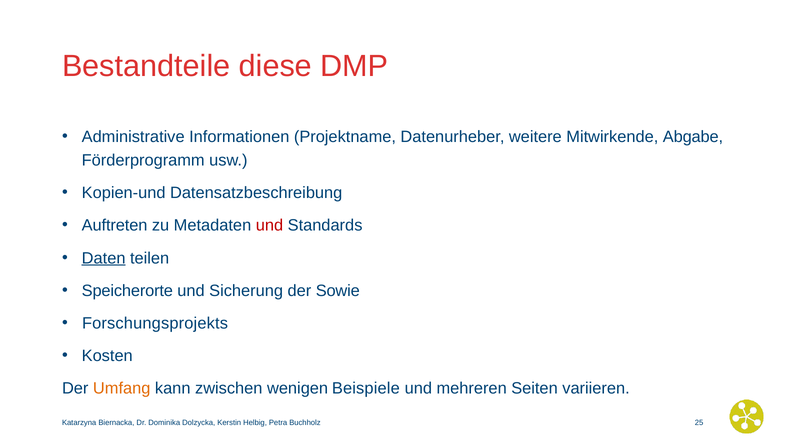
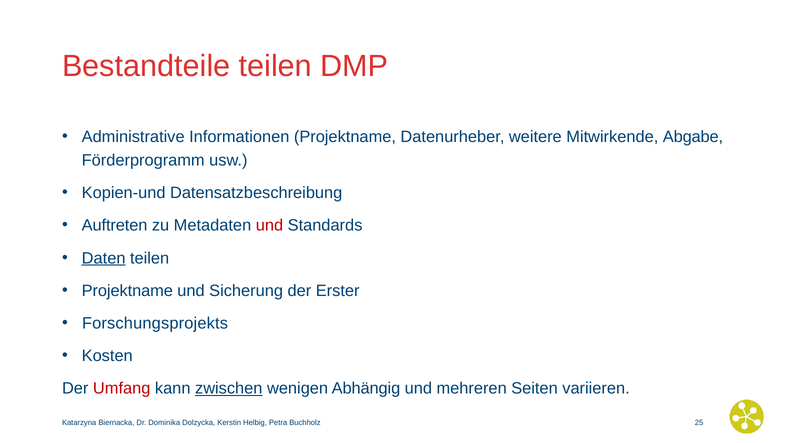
Bestandteile diese: diese -> teilen
Speicherorte at (127, 291): Speicherorte -> Projektname
Sowie: Sowie -> Erster
Umfang colour: orange -> red
zwischen underline: none -> present
Beispiele: Beispiele -> Abhängig
